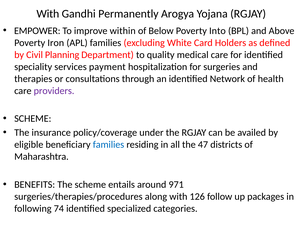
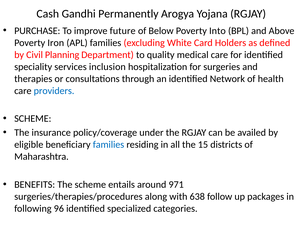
With at (48, 14): With -> Cash
EMPOWER: EMPOWER -> PURCHASE
within: within -> future
payment: payment -> inclusion
providers colour: purple -> blue
47: 47 -> 15
126: 126 -> 638
74: 74 -> 96
